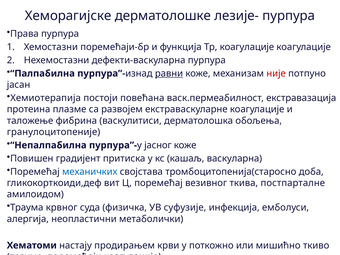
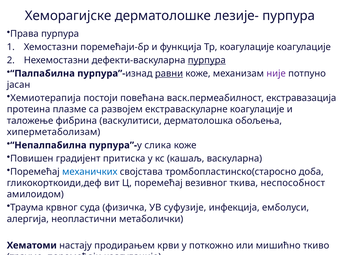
пурпура at (207, 60) underline: none -> present
није colour: red -> purple
гранулоцитопеније: гранулоцитопеније -> хиперметаболизам
јасног: јасног -> слика
тромбоцитопенија(старосно: тромбоцитопенија(старосно -> тромбопластинско(старосно
постпарталне: постпарталне -> неспособност
